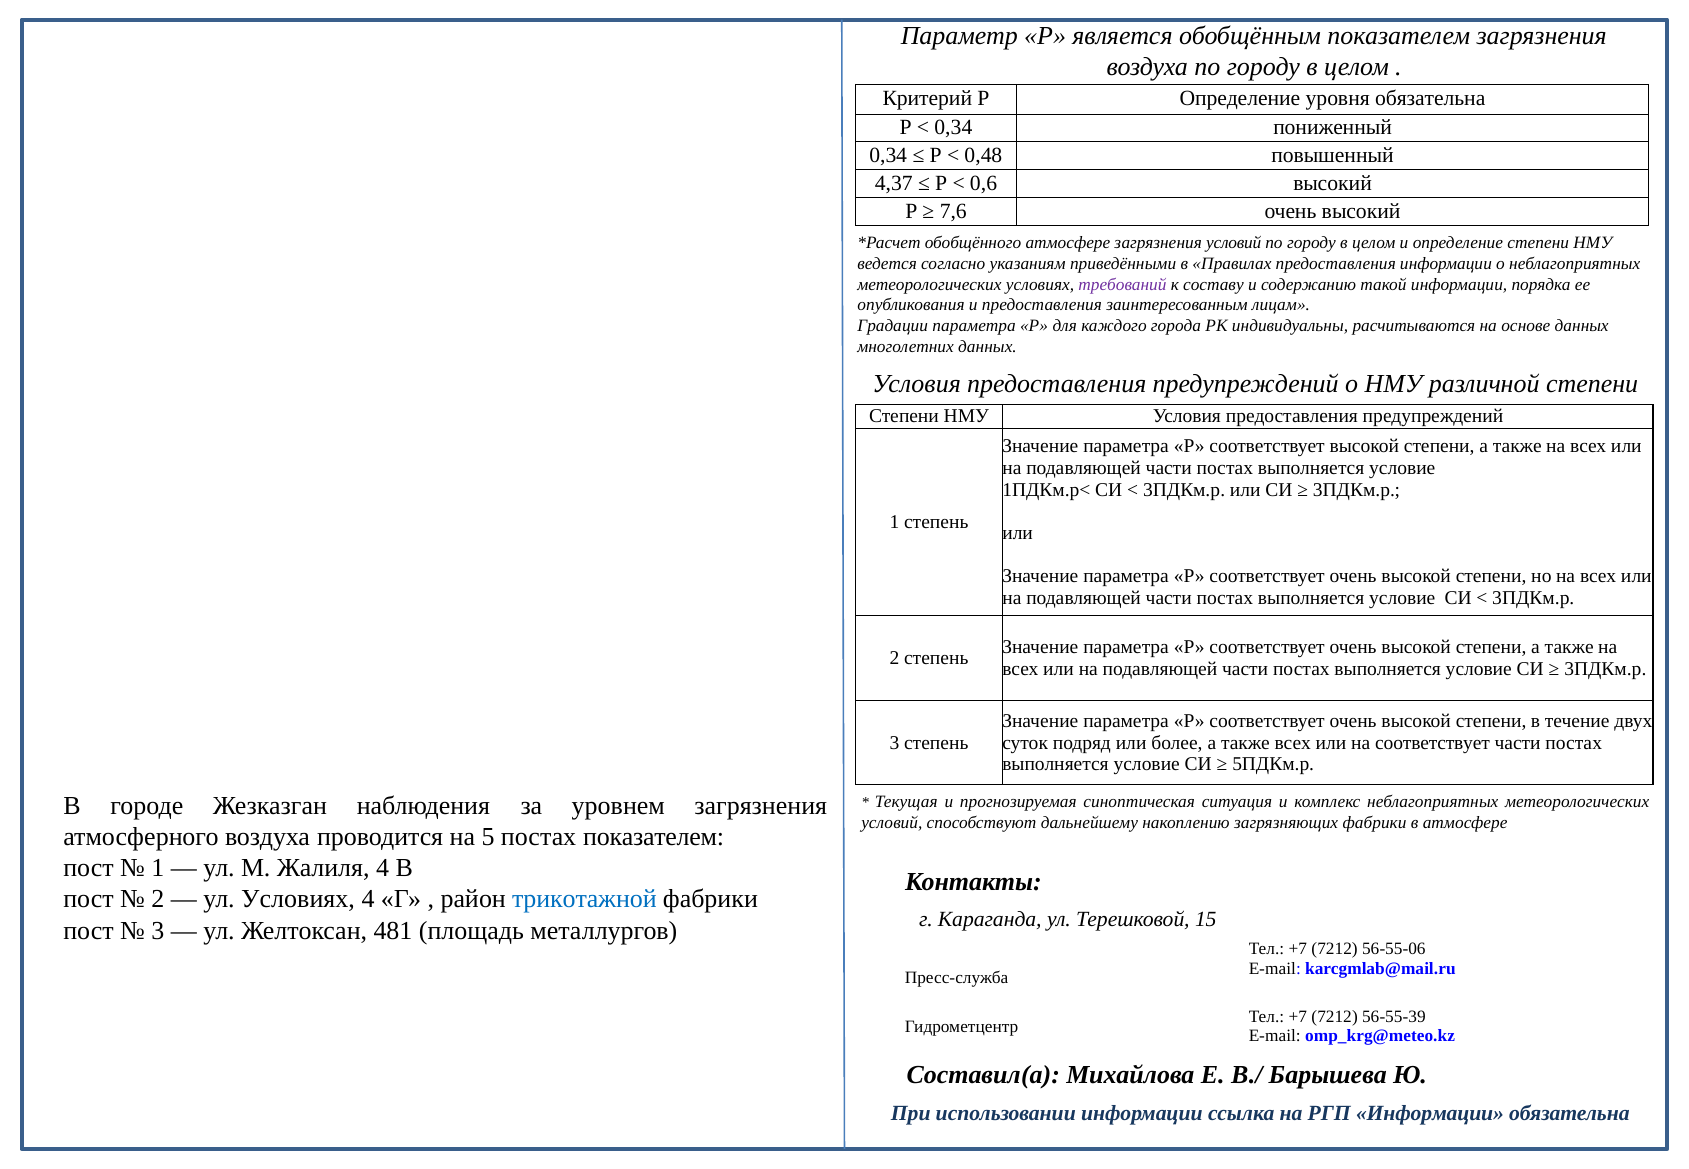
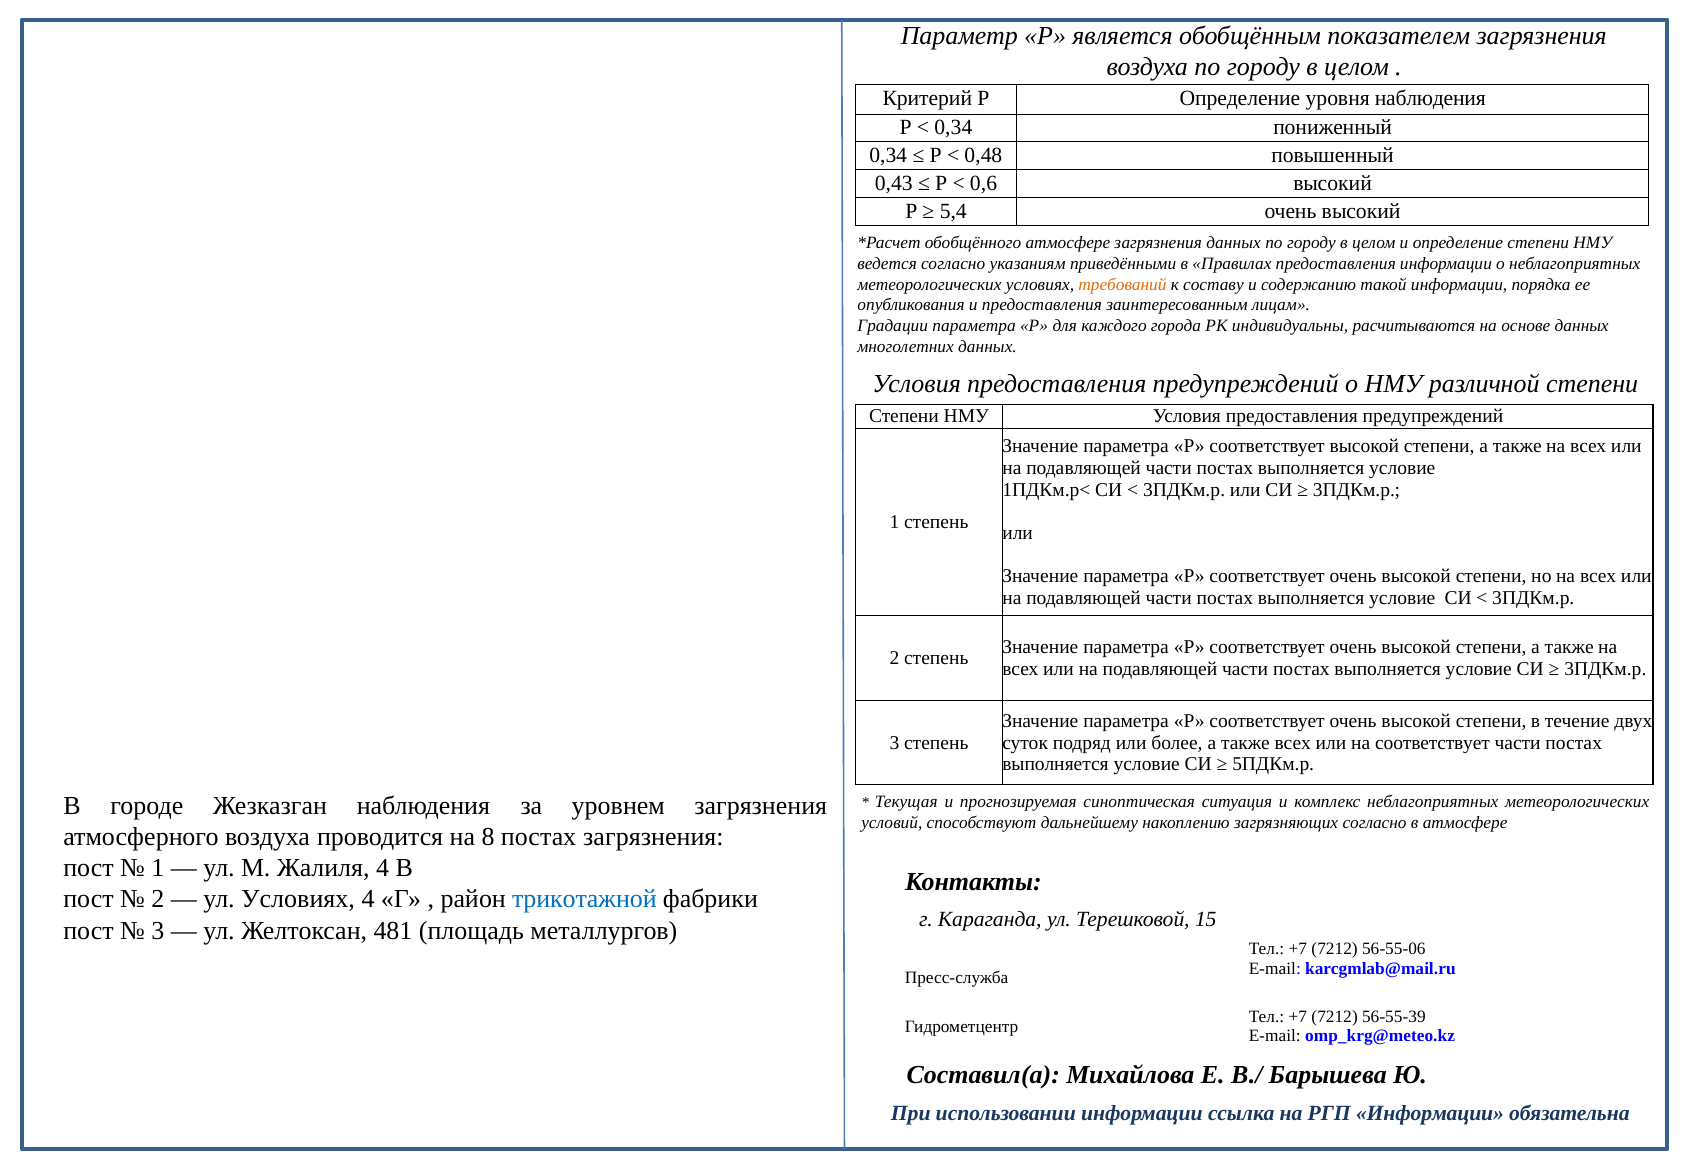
уровня обязательна: обязательна -> наблюдения
4,37: 4,37 -> 0,43
7,6: 7,6 -> 5,4
загрязнения условий: условий -> данных
требований colour: purple -> orange
загрязняющих фабрики: фабрики -> согласно
5: 5 -> 8
постах показателем: показателем -> загрязнения
